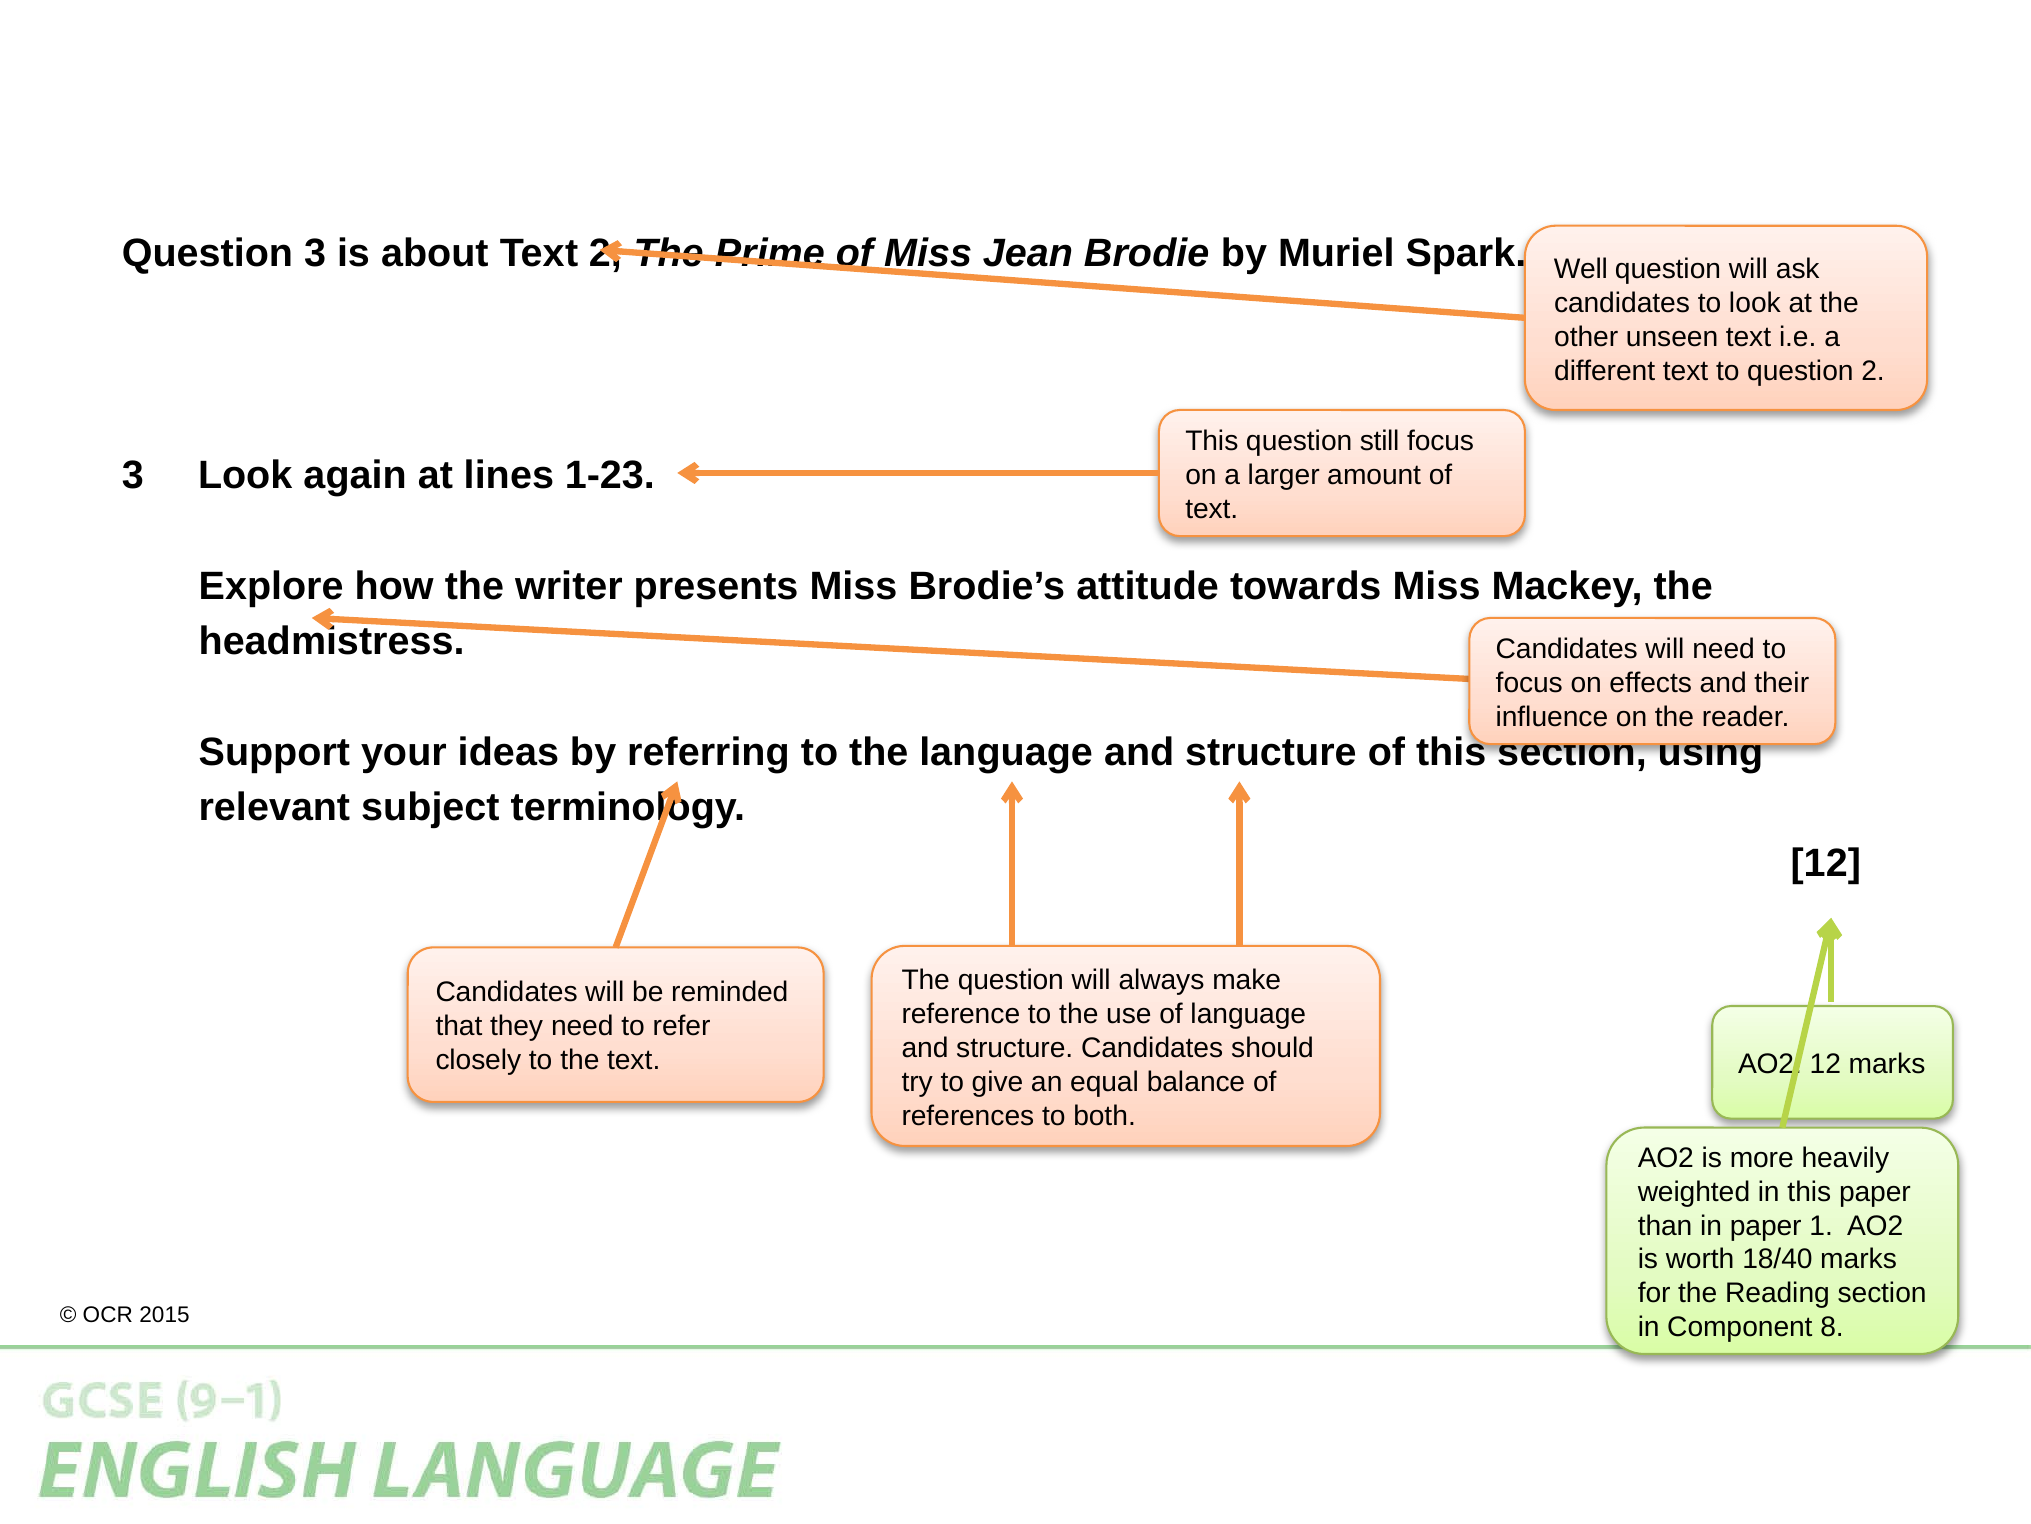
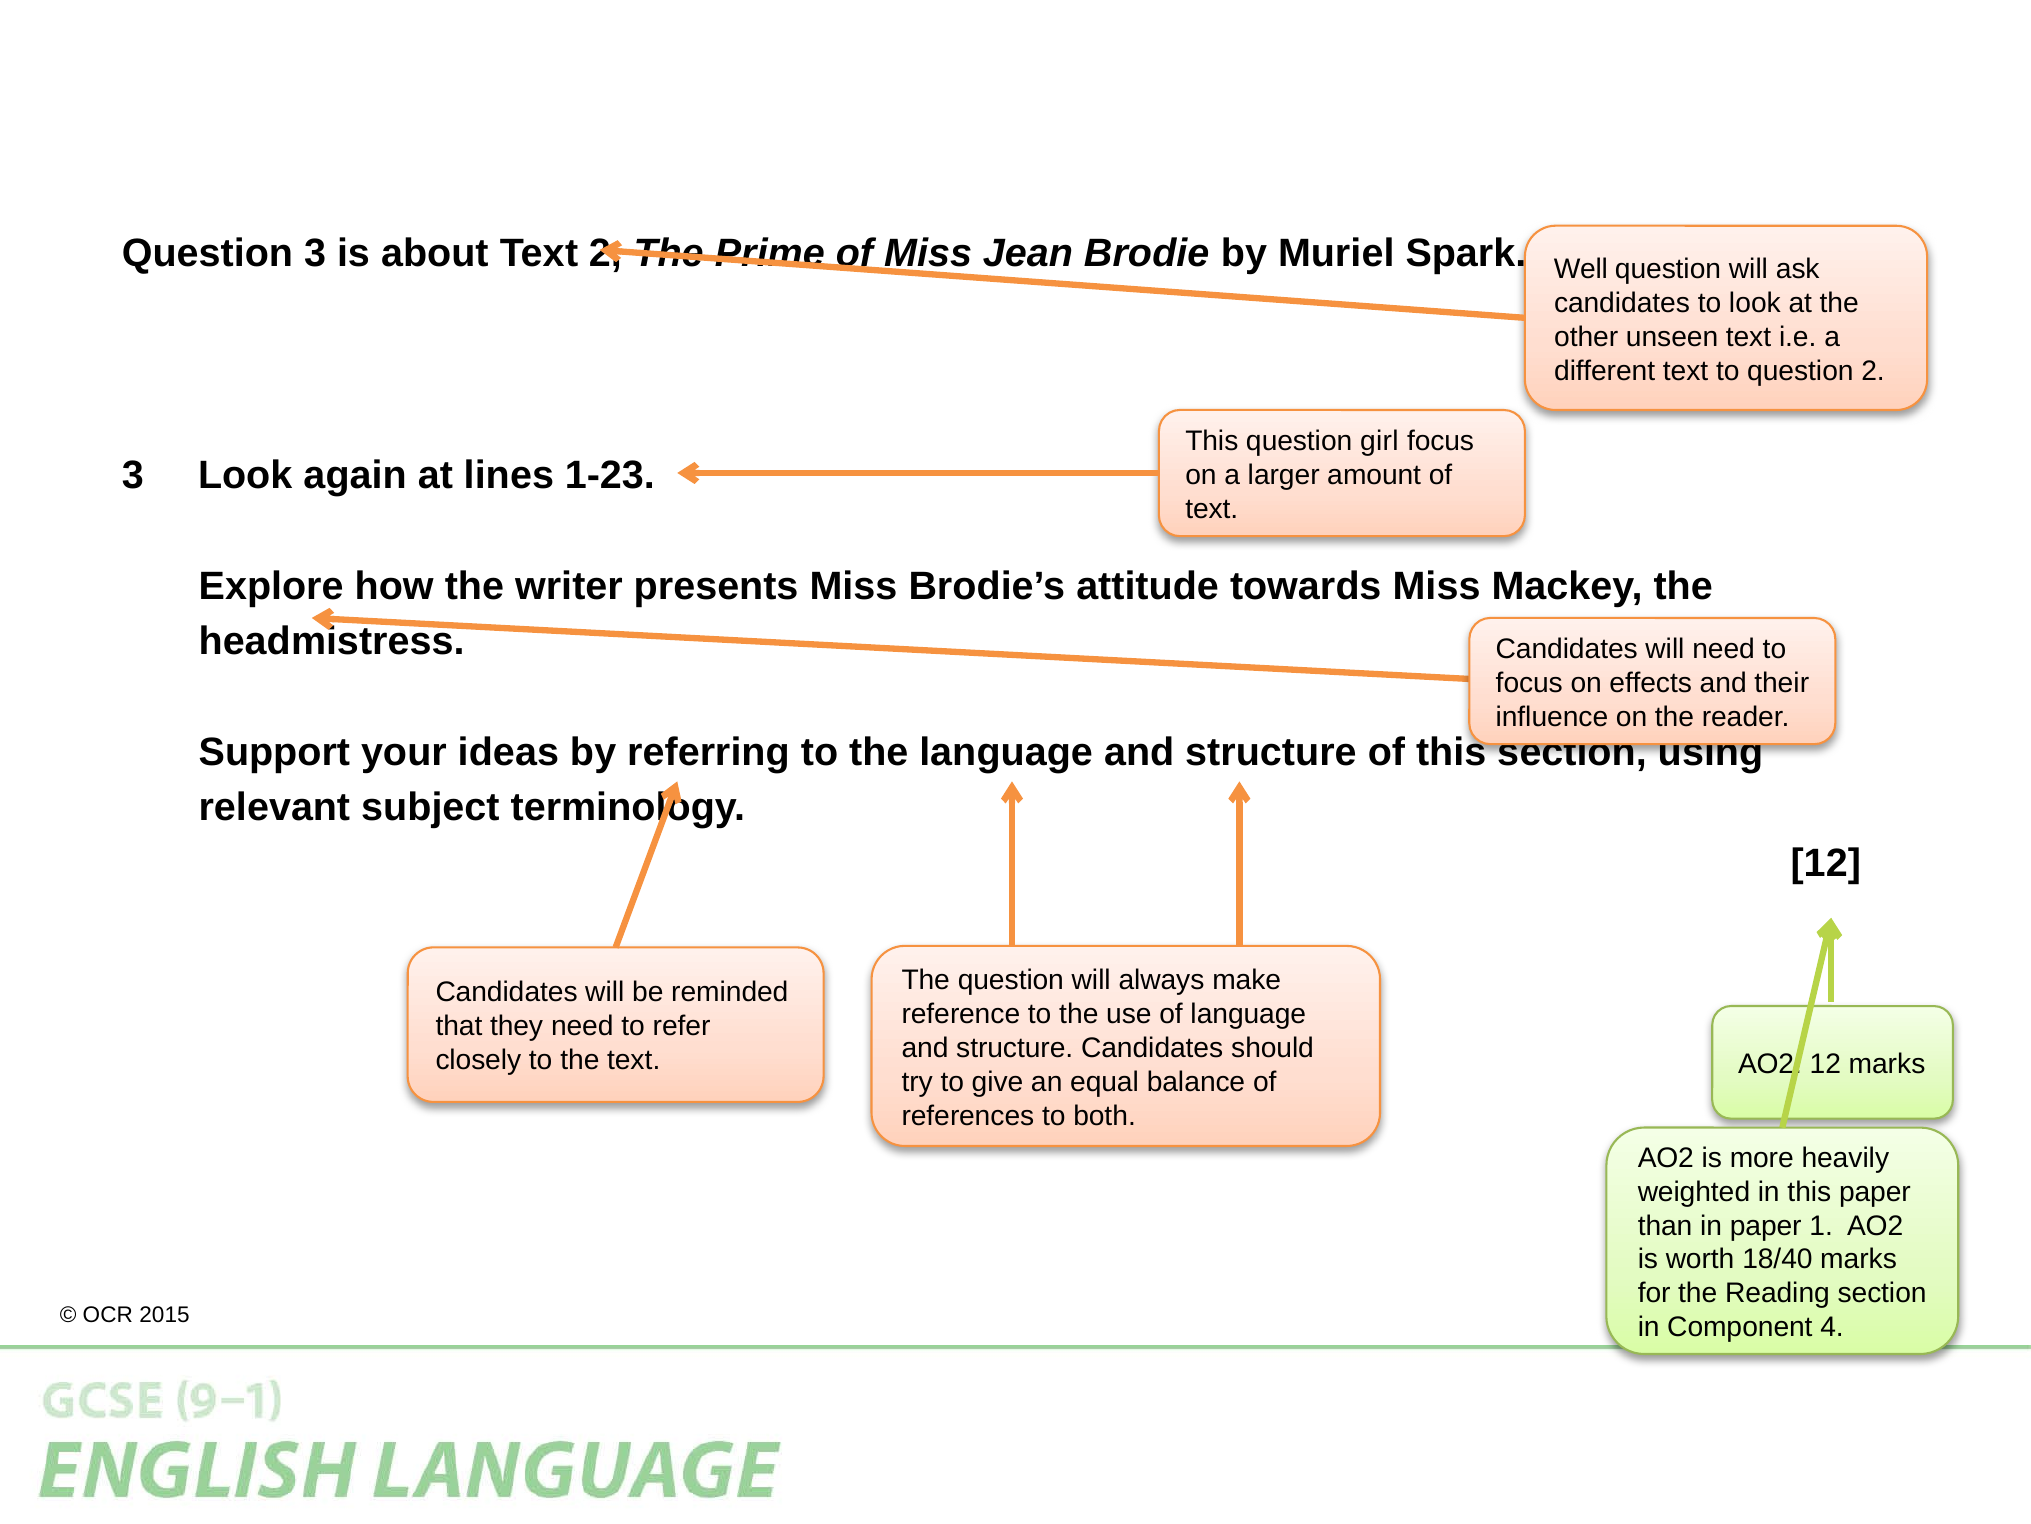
still: still -> girl
8: 8 -> 4
